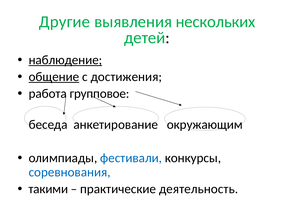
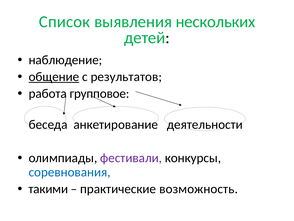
Другие: Другие -> Список
наблюдение underline: present -> none
достижения: достижения -> результатов
окружающим: окружающим -> деятельности
фестивали colour: blue -> purple
деятельность: деятельность -> возможность
